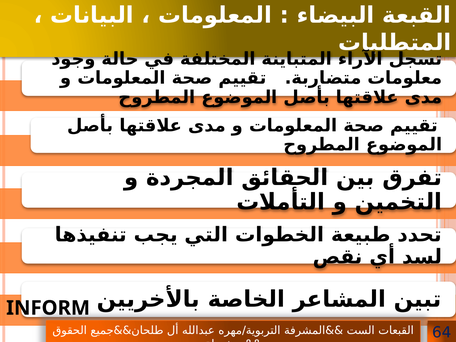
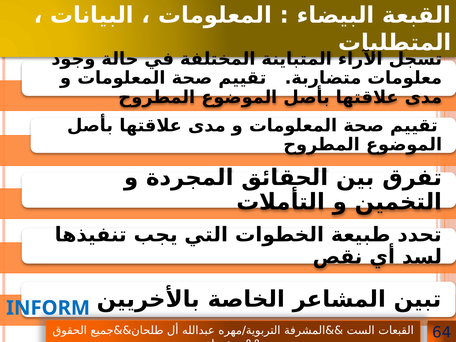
INFORM colour: black -> blue
